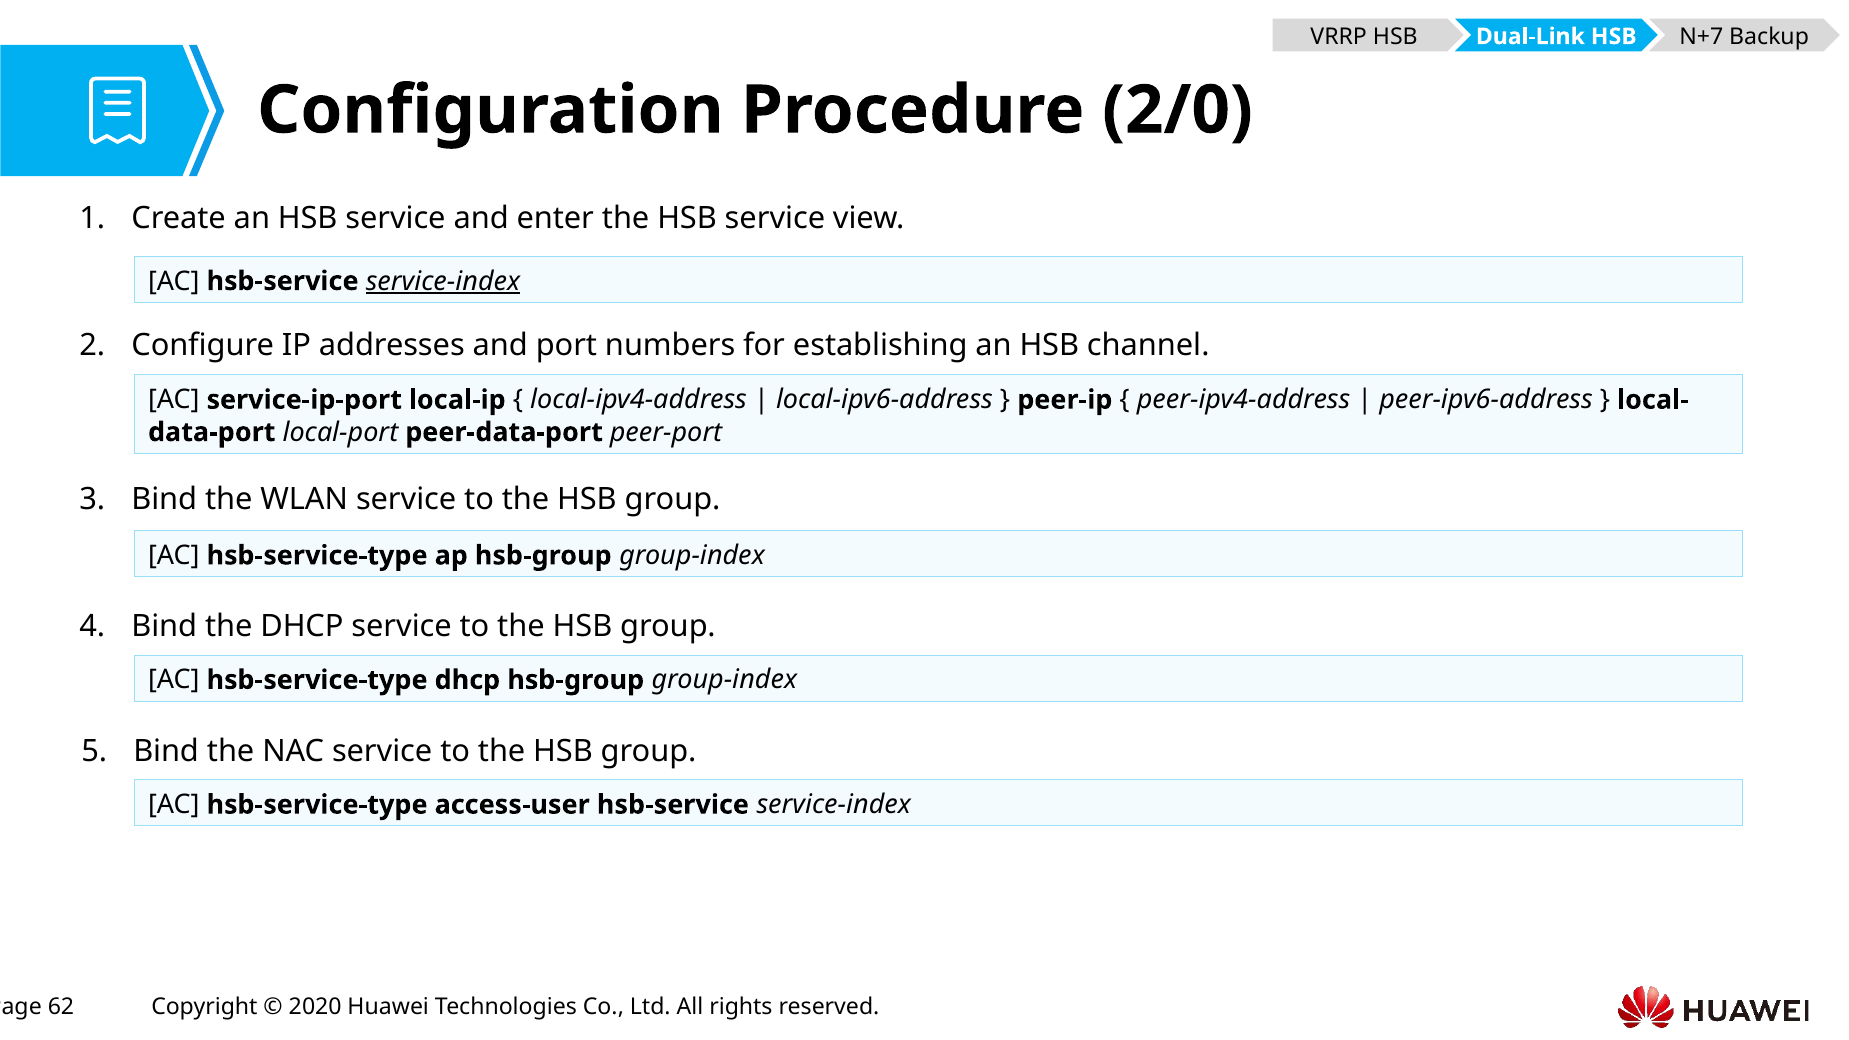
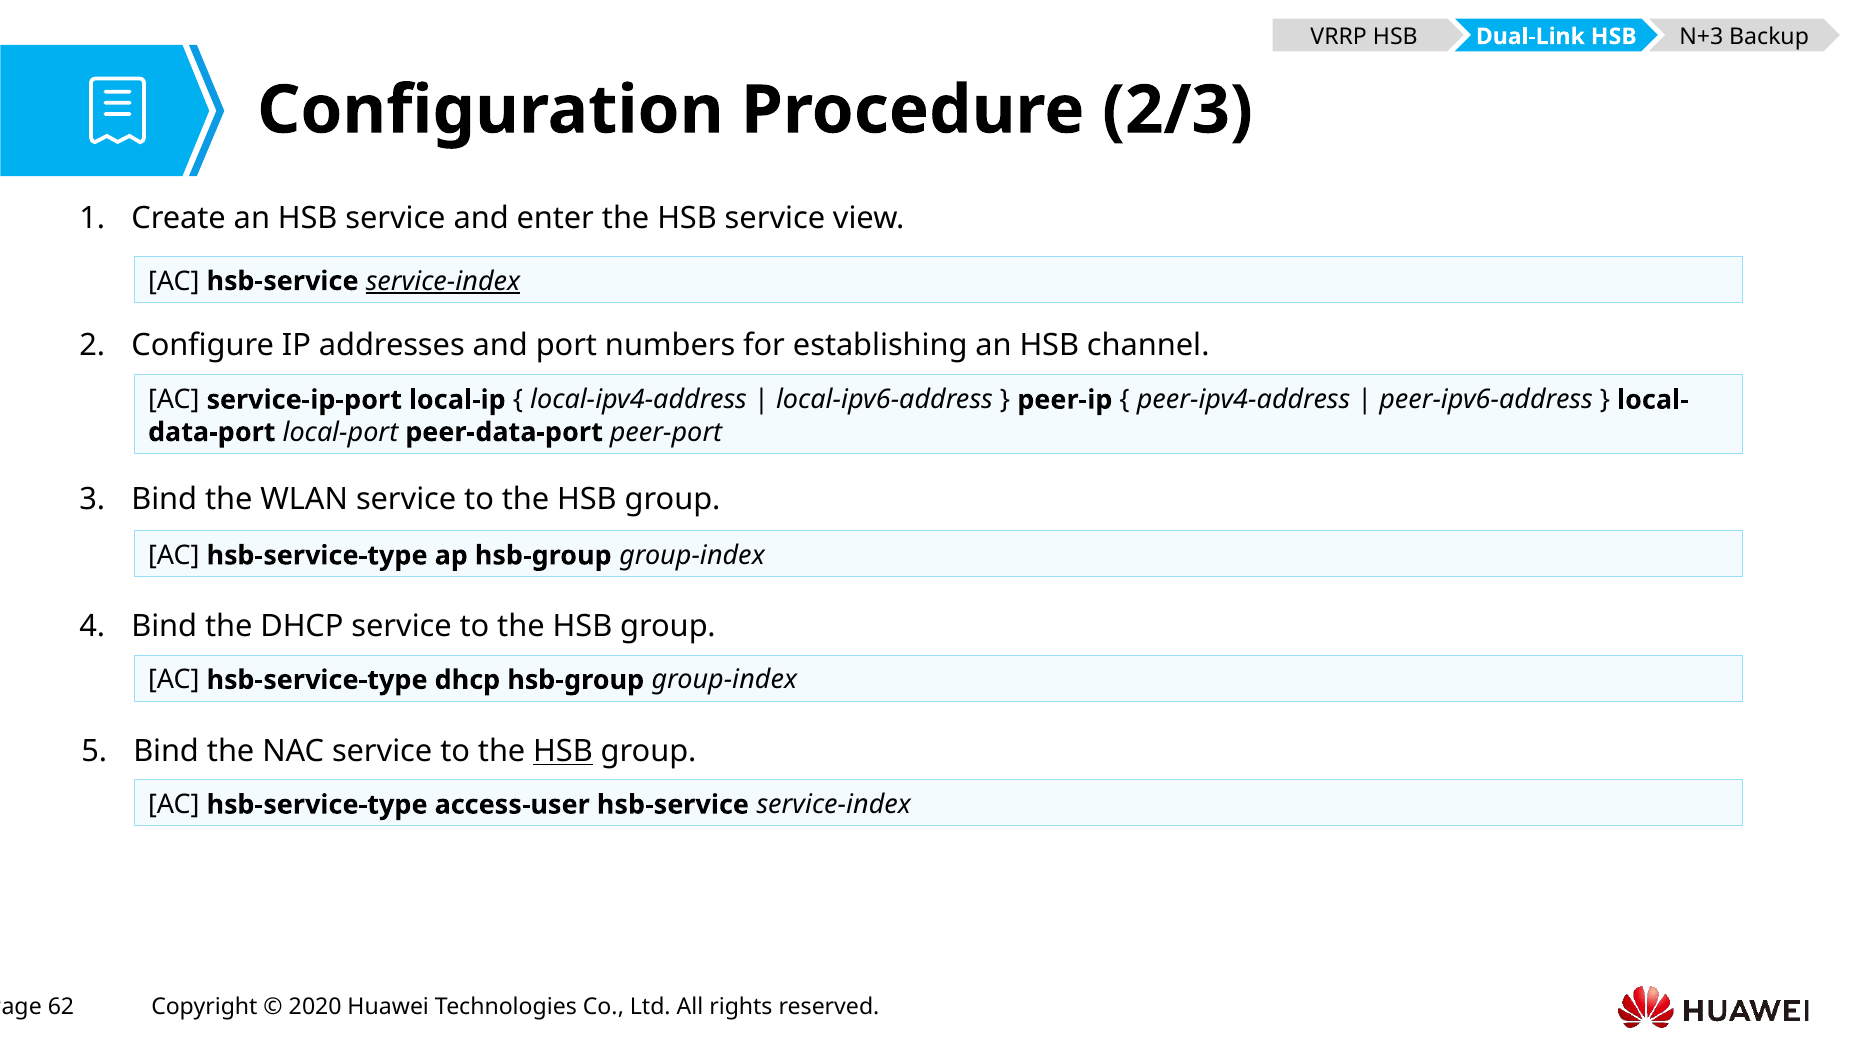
N+7: N+7 -> N+3
2/0: 2/0 -> 2/3
HSB at (563, 751) underline: none -> present
